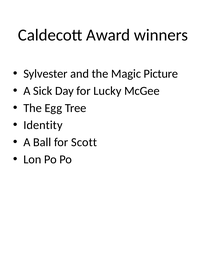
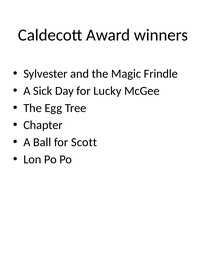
Picture: Picture -> Frindle
Identity: Identity -> Chapter
